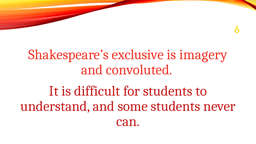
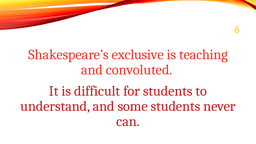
imagery: imagery -> teaching
